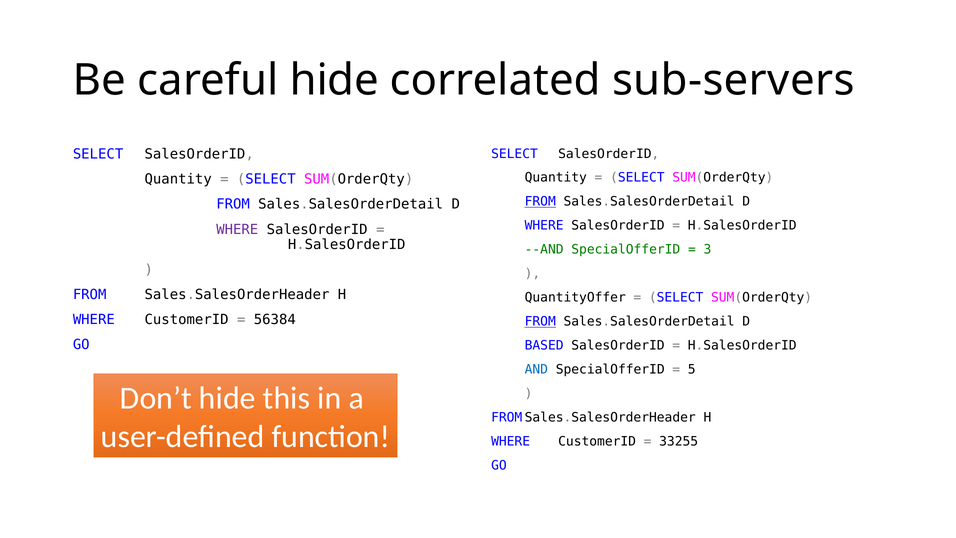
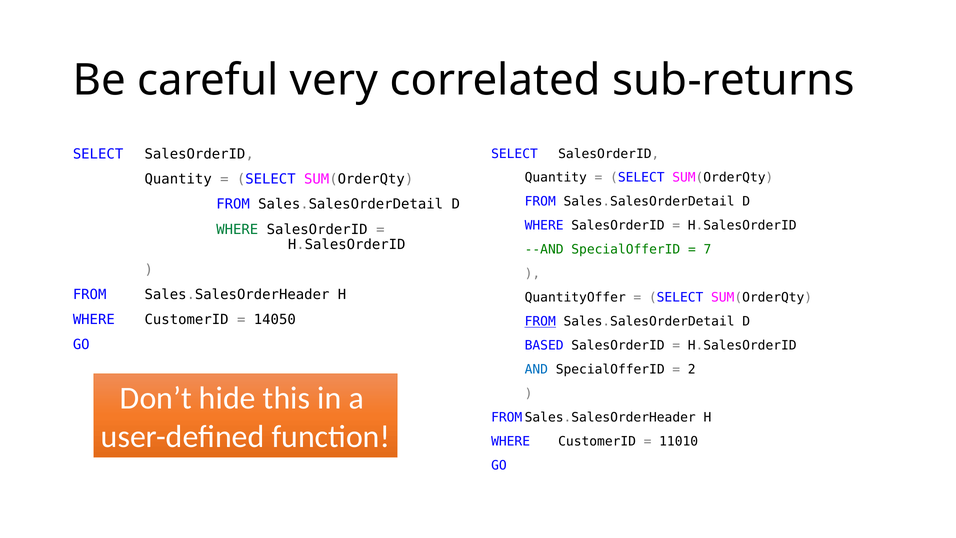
careful hide: hide -> very
sub-servers: sub-servers -> sub-returns
FROM at (540, 202) underline: present -> none
WHERE at (237, 229) colour: purple -> green
3: 3 -> 7
56384: 56384 -> 14050
5: 5 -> 2
33255: 33255 -> 11010
